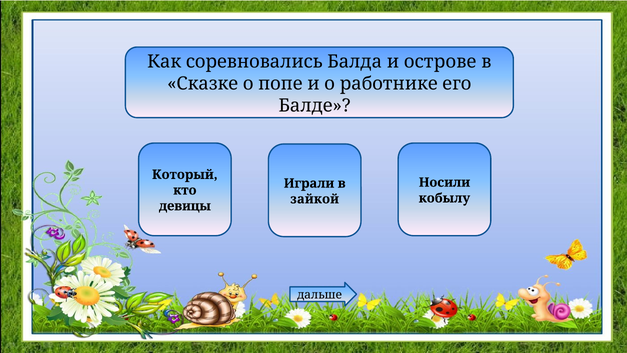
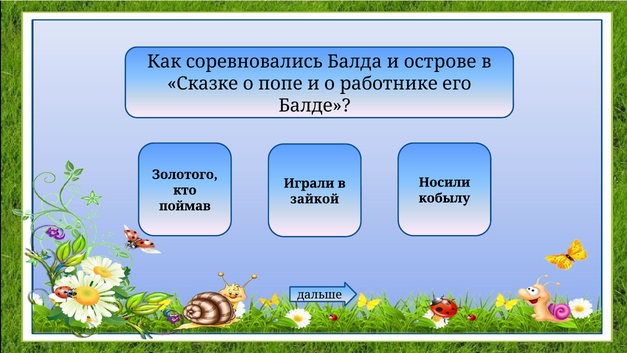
Который: Который -> Золотого
девицы: девицы -> поймав
